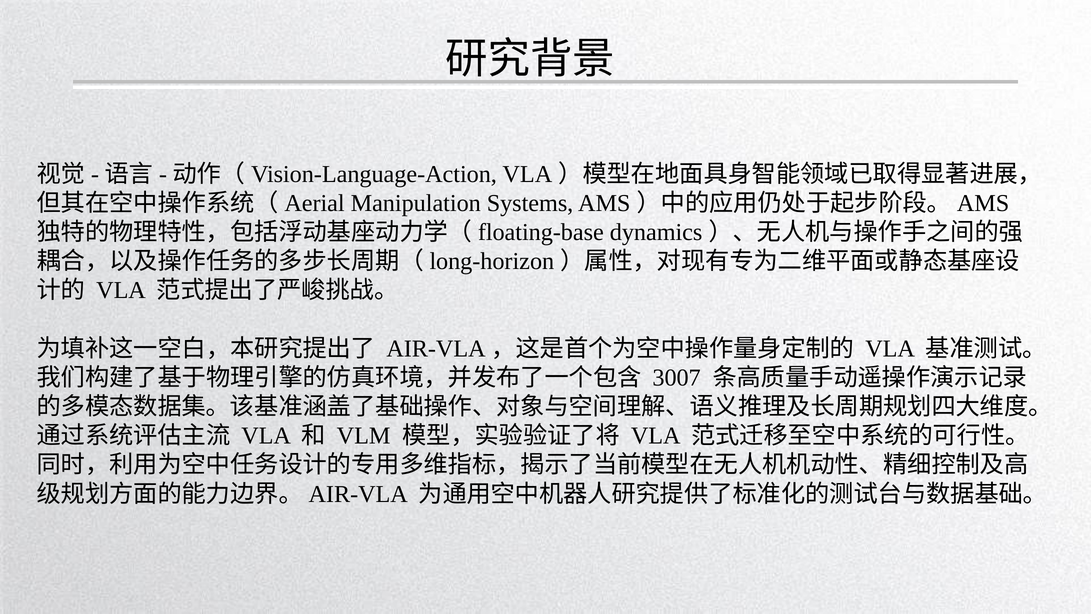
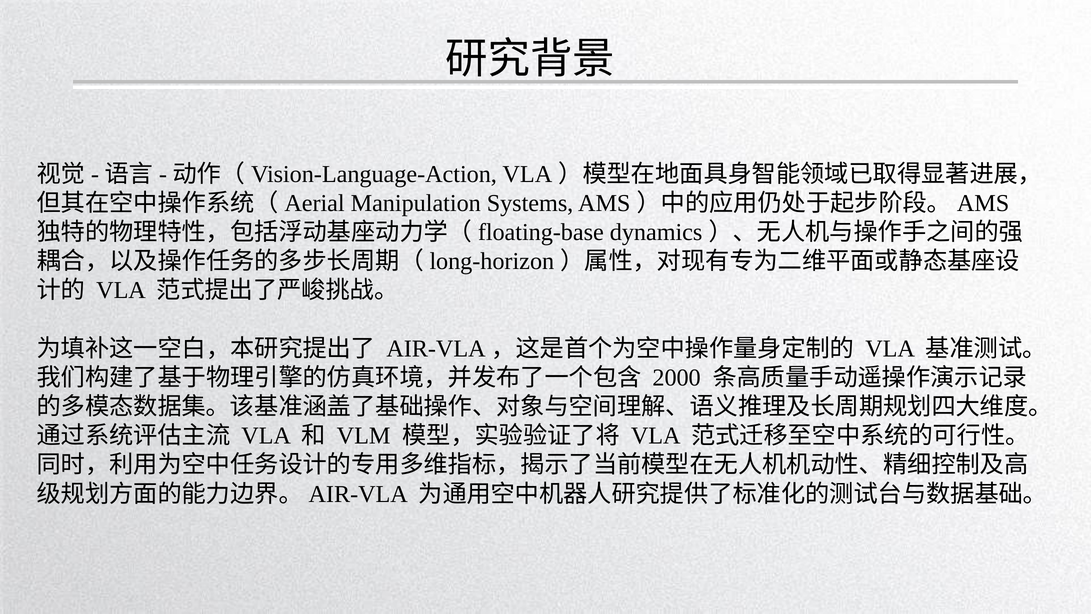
3007: 3007 -> 2000
